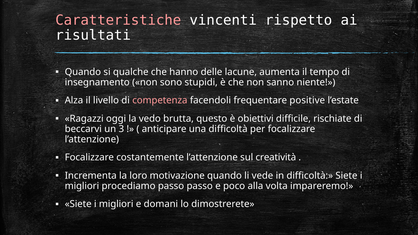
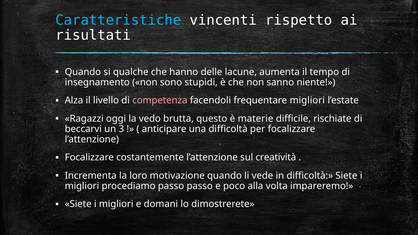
Caratteristiche colour: pink -> light blue
frequentare positive: positive -> migliori
obiettivi: obiettivi -> materie
